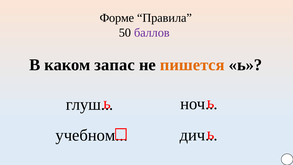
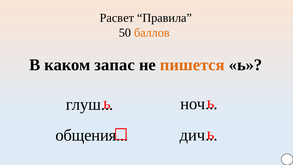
Форме: Форме -> Расвет
баллов colour: purple -> orange
учебном: учебном -> общения
